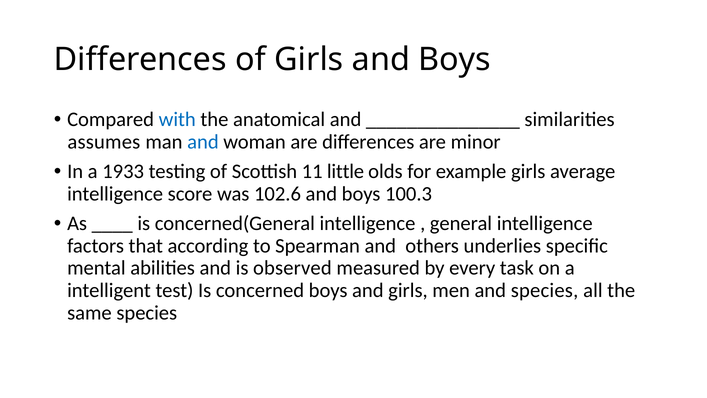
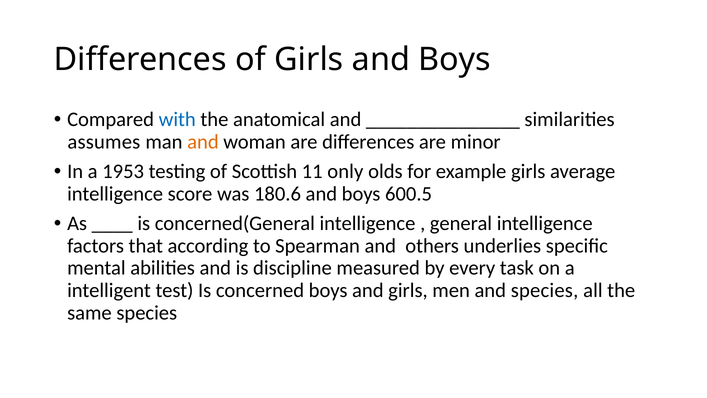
and at (203, 142) colour: blue -> orange
1933: 1933 -> 1953
little: little -> only
102.6: 102.6 -> 180.6
100.3: 100.3 -> 600.5
observed: observed -> discipline
